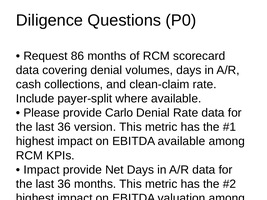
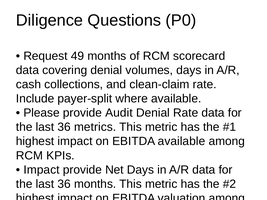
86: 86 -> 49
Carlo: Carlo -> Audit
version: version -> metrics
